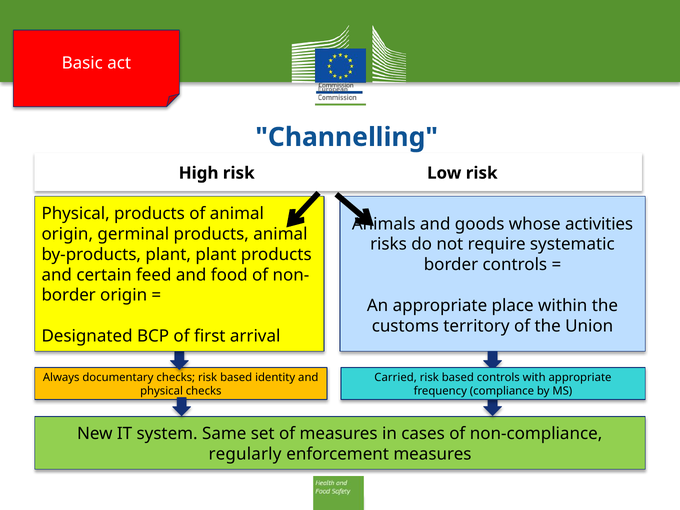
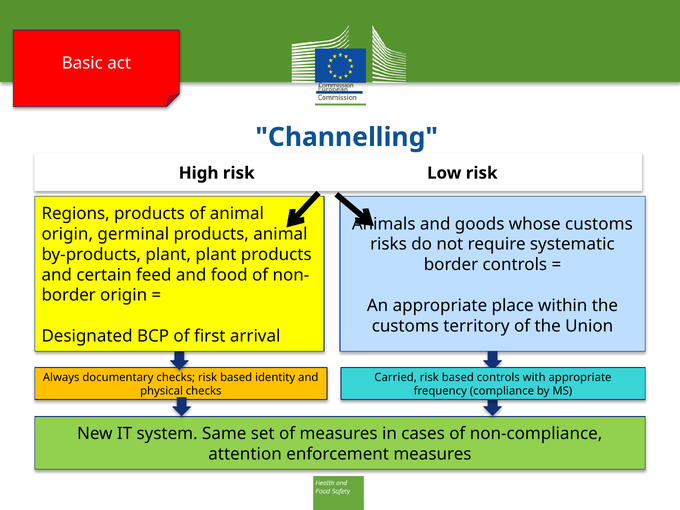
Physical at (76, 214): Physical -> Regions
whose activities: activities -> customs
regularly: regularly -> attention
